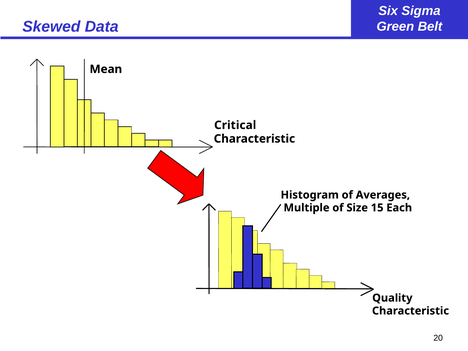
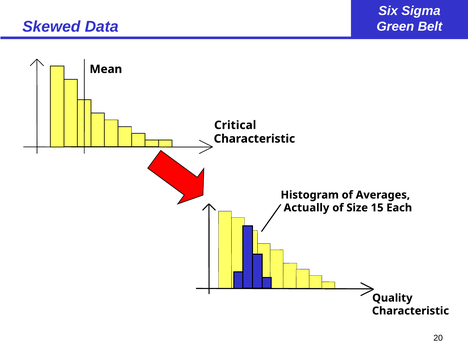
Multiple: Multiple -> Actually
